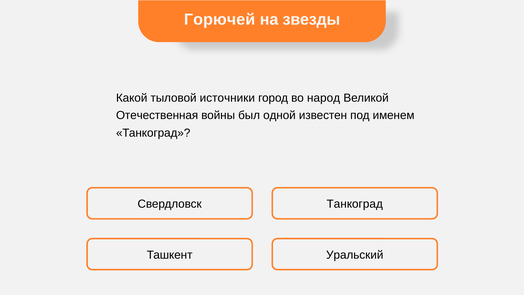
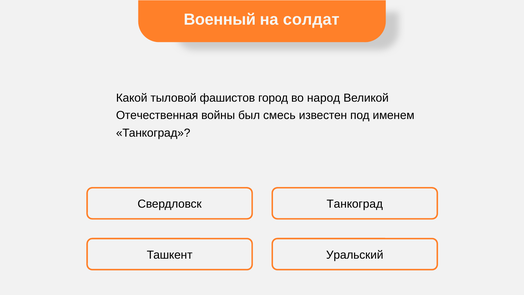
Горючей: Горючей -> Военный
звезды: звезды -> солдат
источники: источники -> фашистов
одной: одной -> смесь
